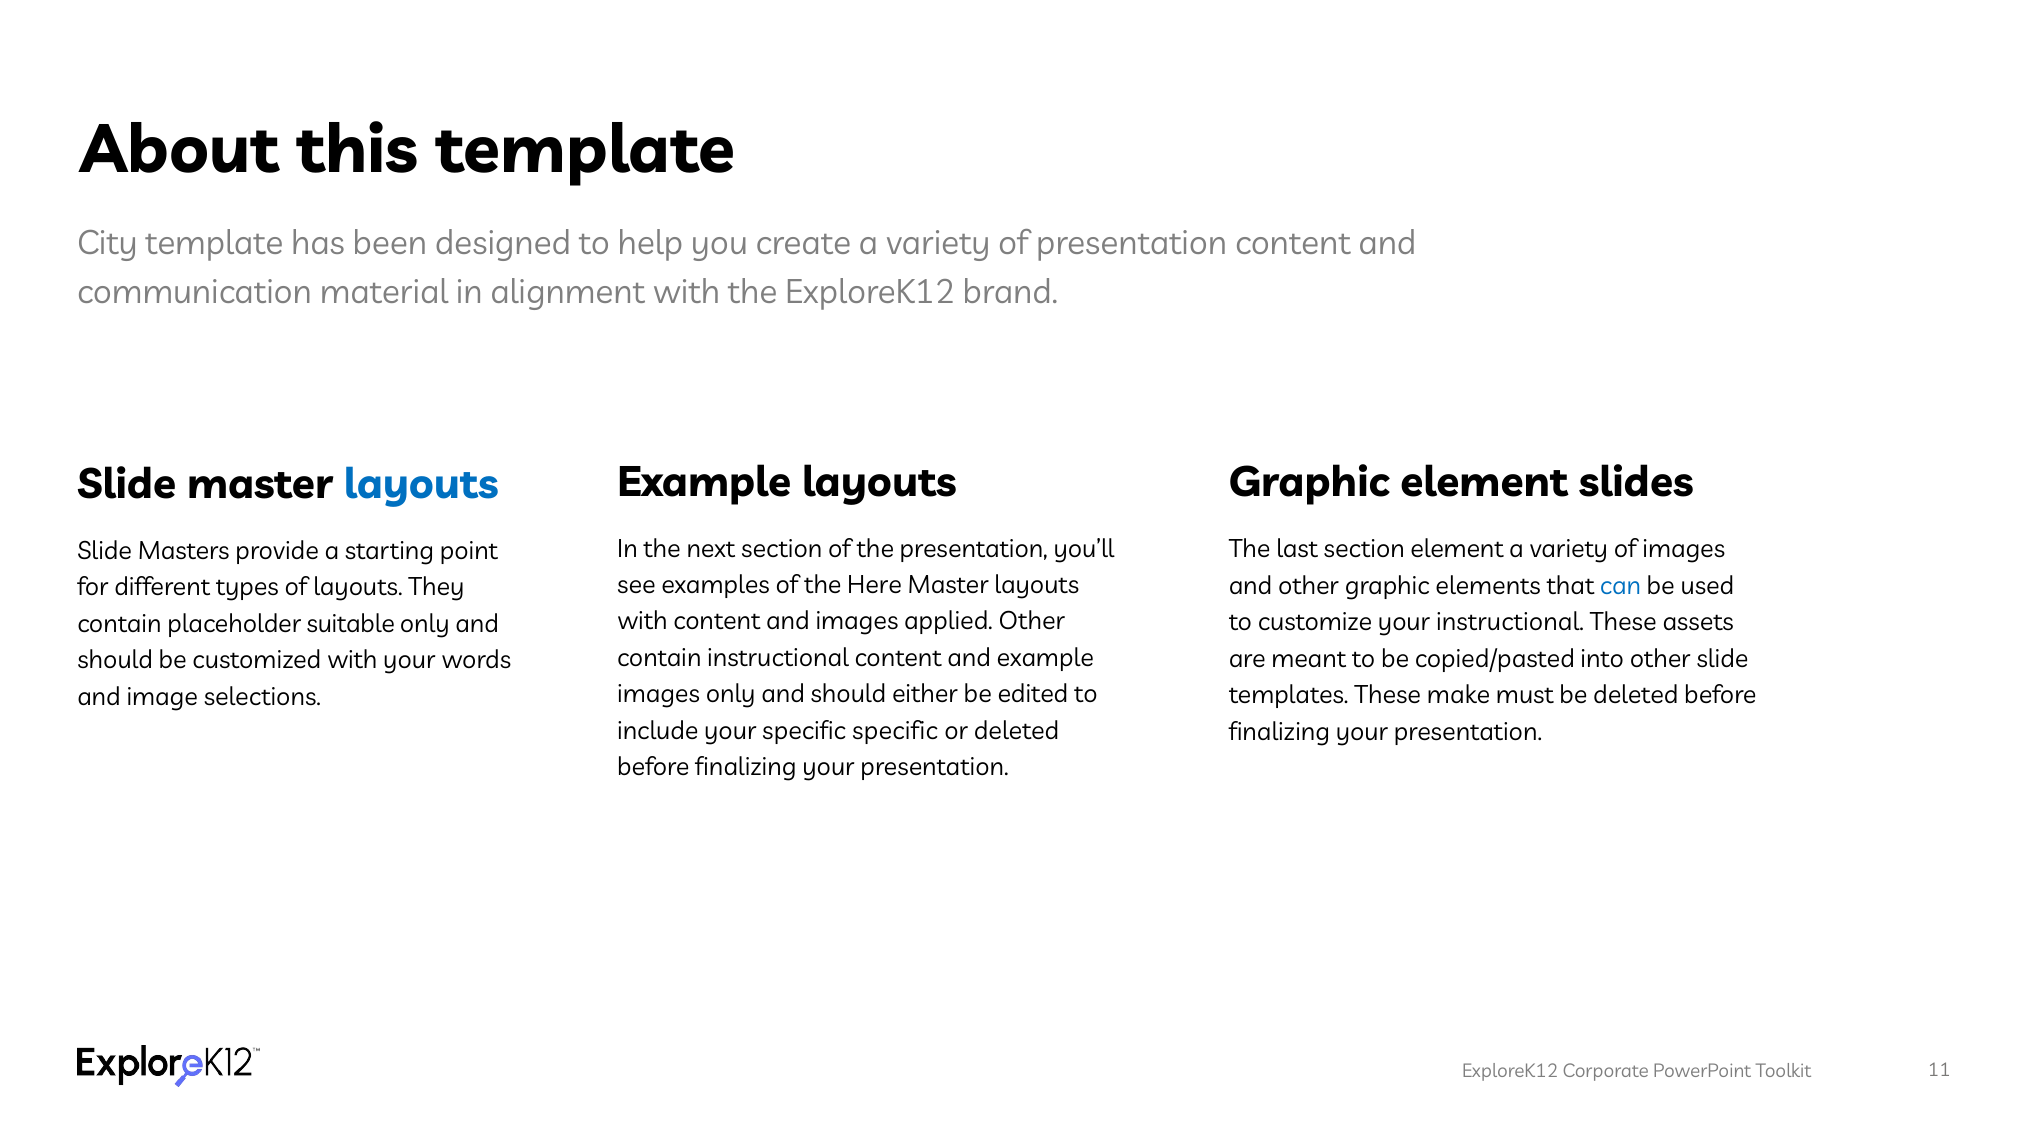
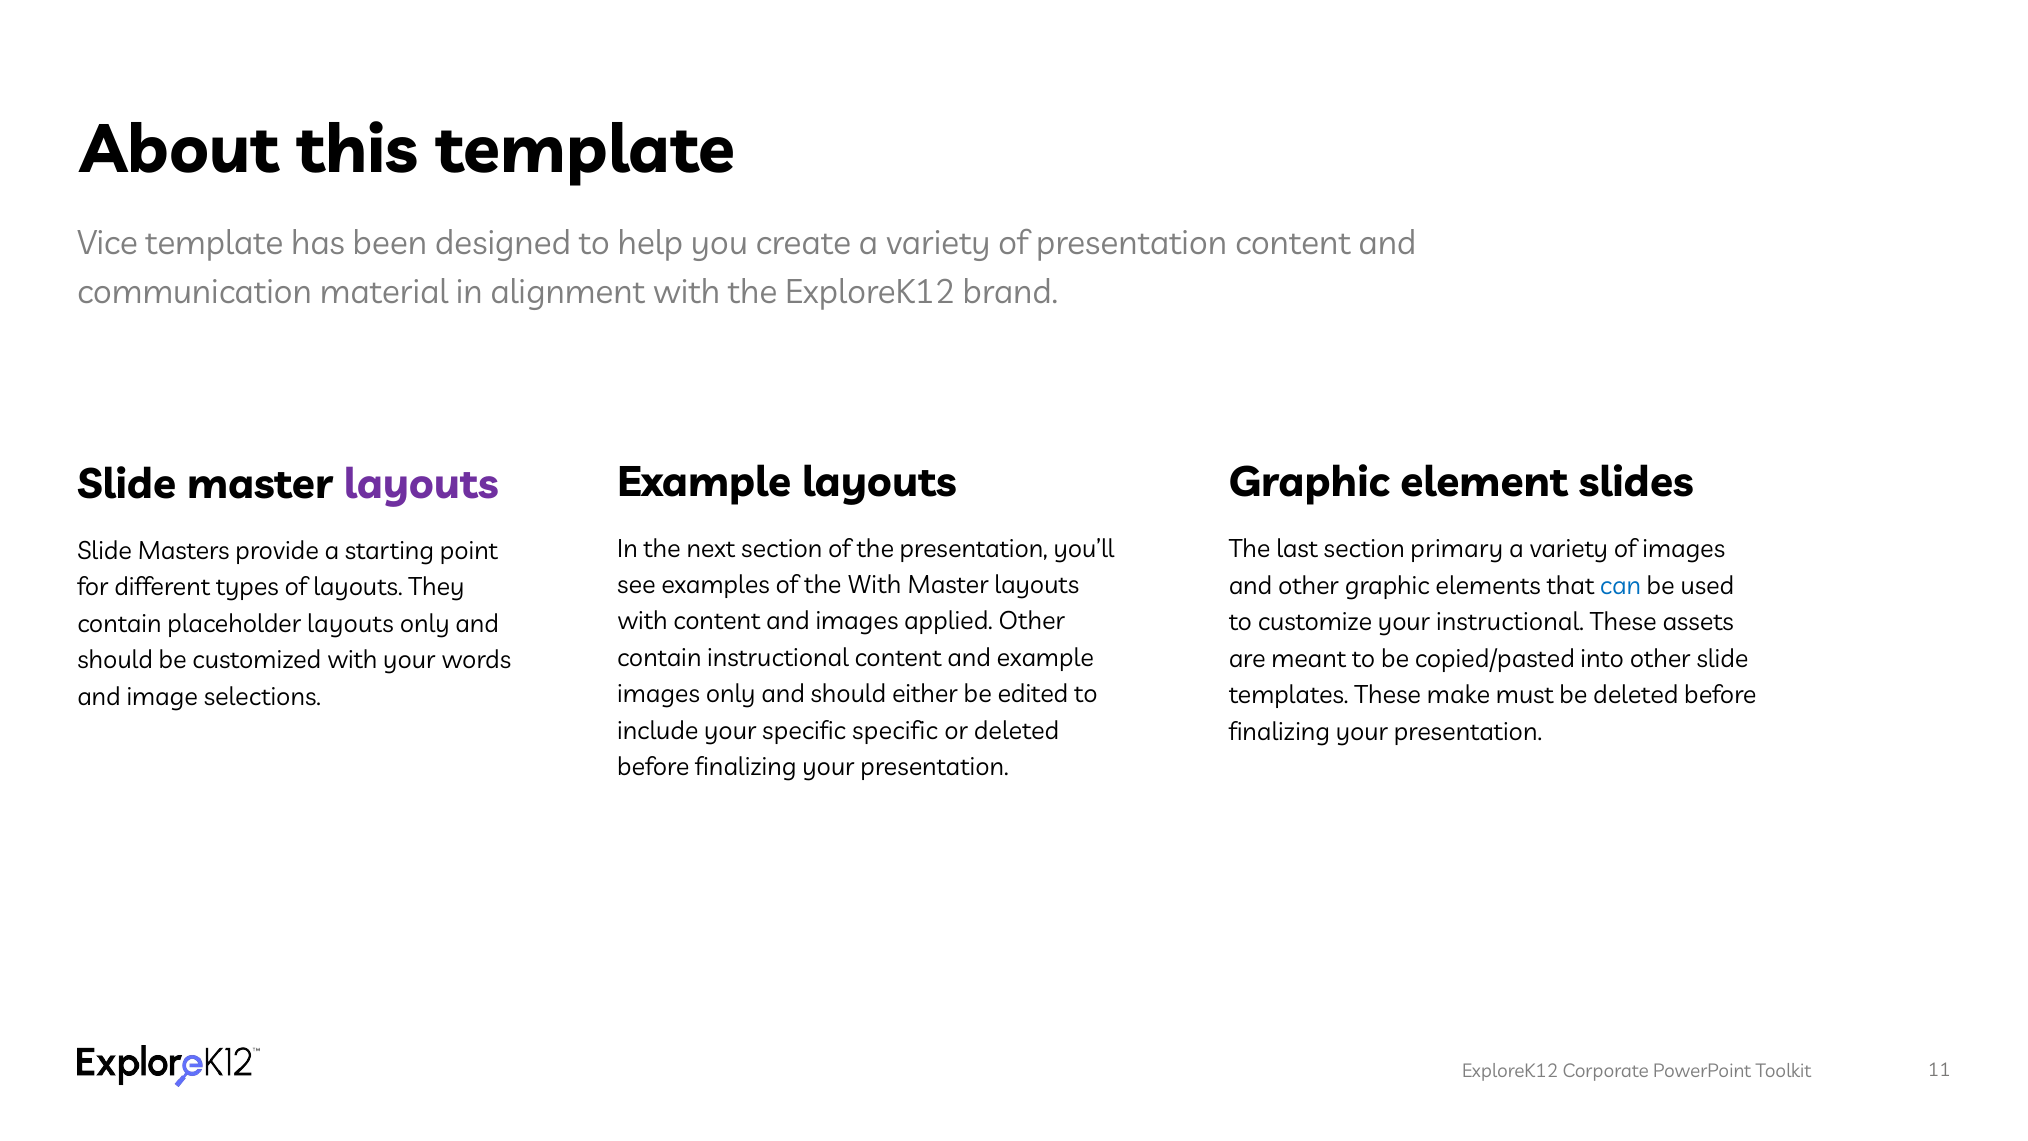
City: City -> Vice
layouts at (421, 484) colour: blue -> purple
section element: element -> primary
the Here: Here -> With
placeholder suitable: suitable -> layouts
